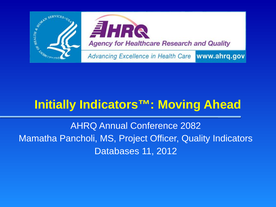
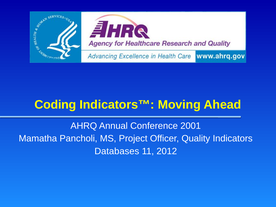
Initially: Initially -> Coding
2082: 2082 -> 2001
